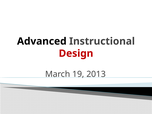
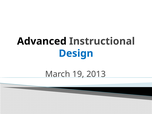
Design colour: red -> blue
